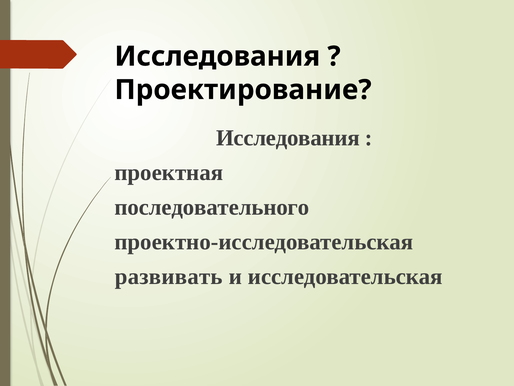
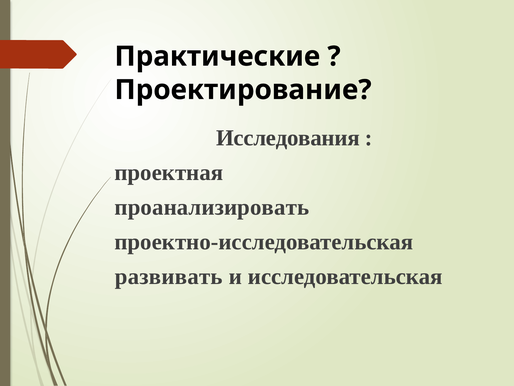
Исследования at (217, 56): Исследования -> Практические
последовательного: последовательного -> проанализировать
